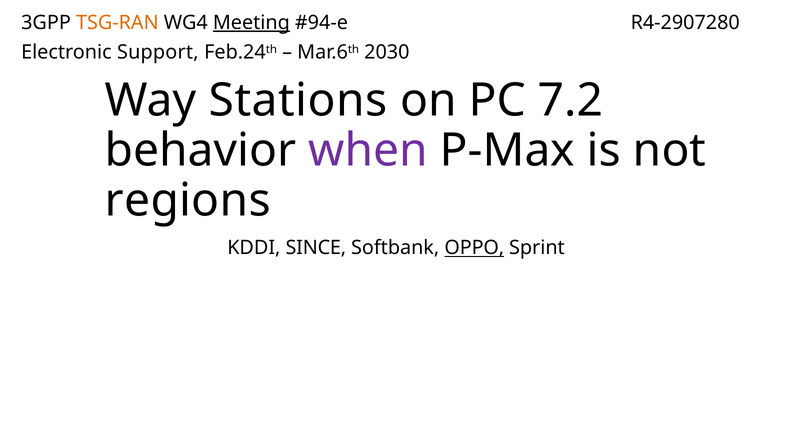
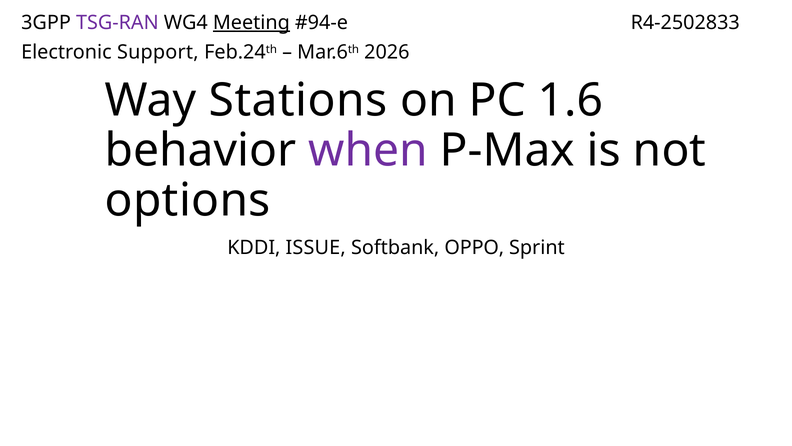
TSG-RAN colour: orange -> purple
R4-2907280: R4-2907280 -> R4-2502833
2030: 2030 -> 2026
7.2: 7.2 -> 1.6
regions: regions -> options
SINCE: SINCE -> ISSUE
OPPO underline: present -> none
